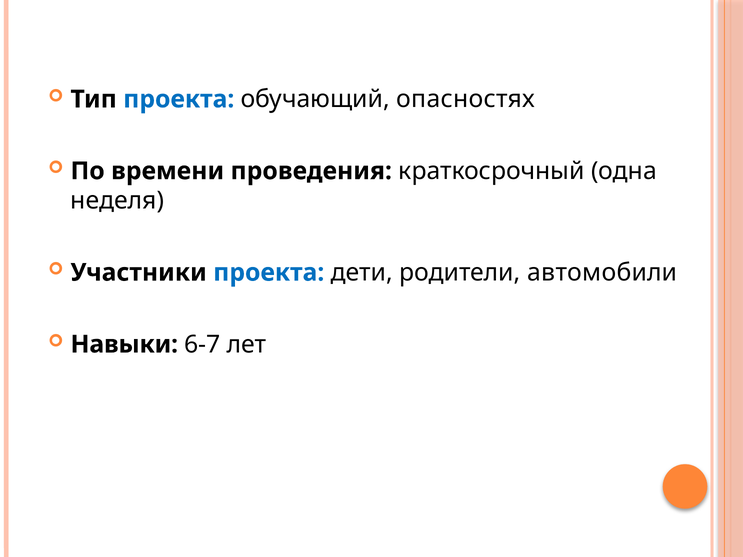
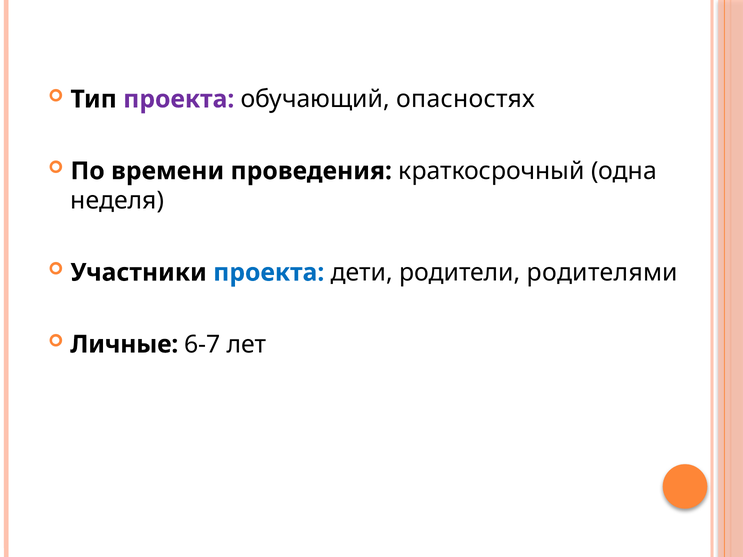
проекта at (179, 99) colour: blue -> purple
автомобили: автомобили -> родителями
Навыки: Навыки -> Личные
